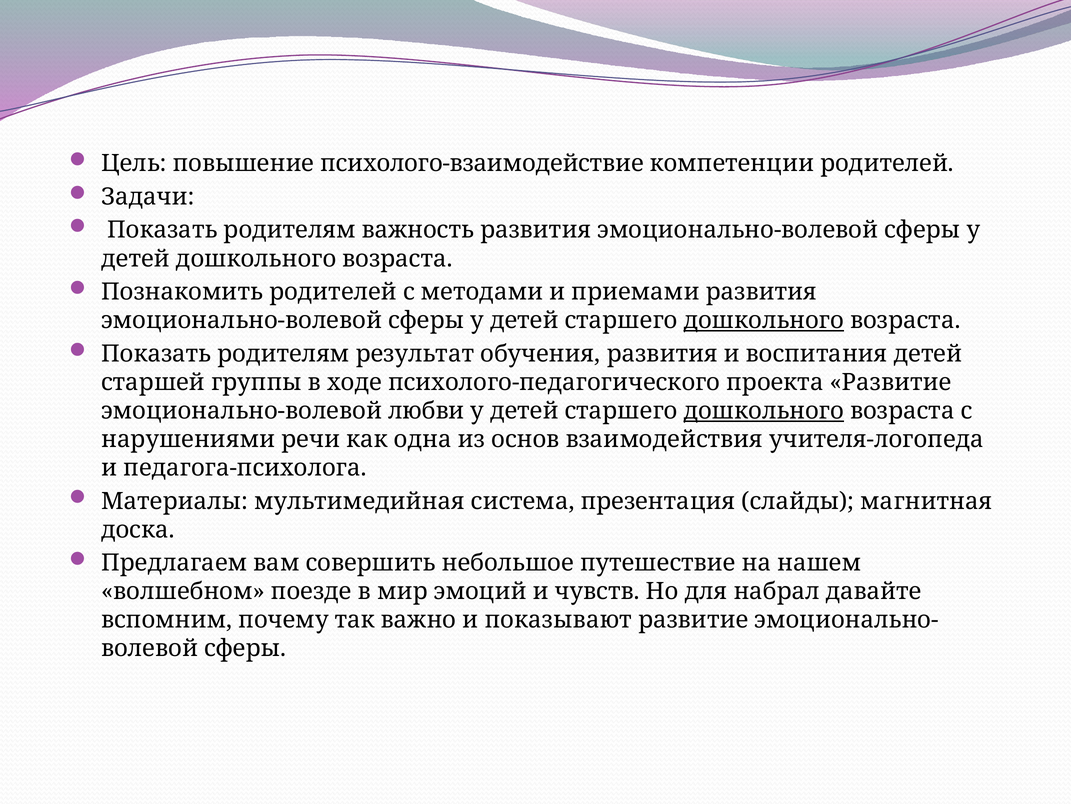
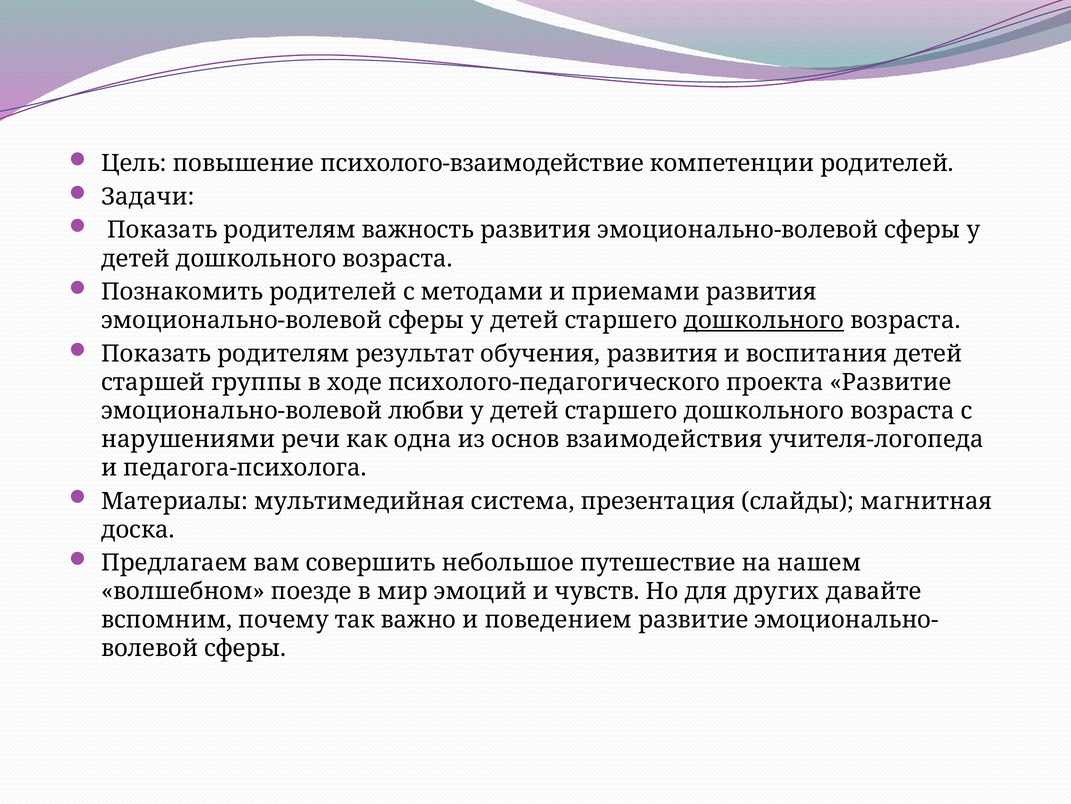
дошкольного at (764, 410) underline: present -> none
набрал: набрал -> других
показывают: показывают -> поведением
